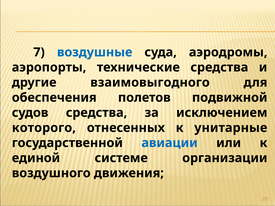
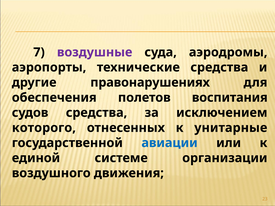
воздушные colour: blue -> purple
взаимовыгодного: взаимовыгодного -> правонарушениях
подвижной: подвижной -> воспитания
